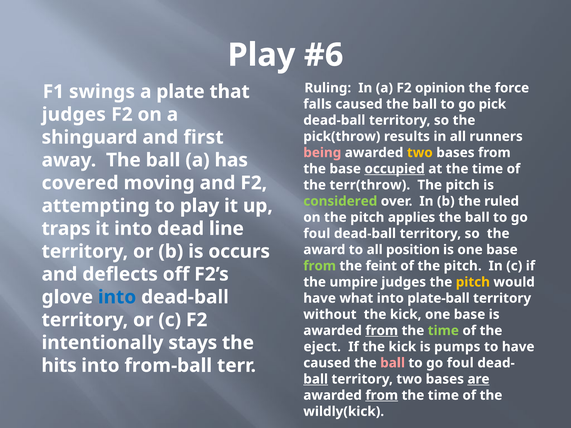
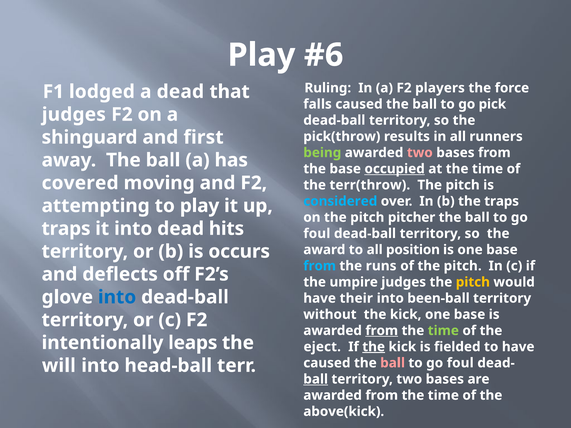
opinion: opinion -> players
swings: swings -> lodged
a plate: plate -> dead
being colour: pink -> light green
two at (420, 153) colour: yellow -> pink
considered colour: light green -> light blue
the ruled: ruled -> traps
applies: applies -> pitcher
line: line -> hits
from at (320, 266) colour: light green -> light blue
feint: feint -> runs
what: what -> their
plate-ball: plate-ball -> been-ball
stays: stays -> leaps
the at (374, 347) underline: none -> present
pumps: pumps -> fielded
hits: hits -> will
from-ball: from-ball -> head-ball
are underline: present -> none
from at (382, 396) underline: present -> none
wildly(kick: wildly(kick -> above(kick
